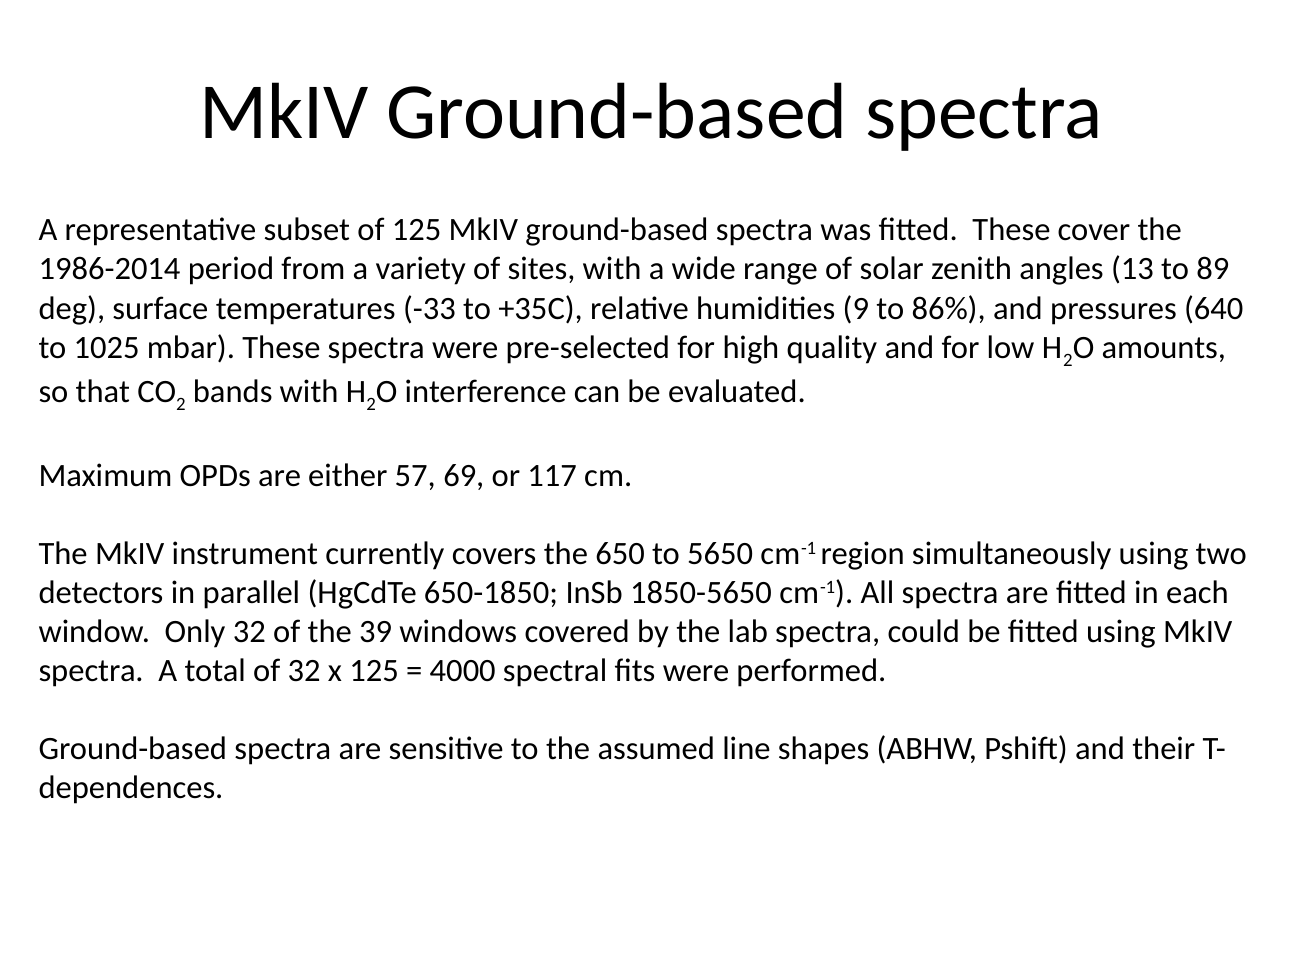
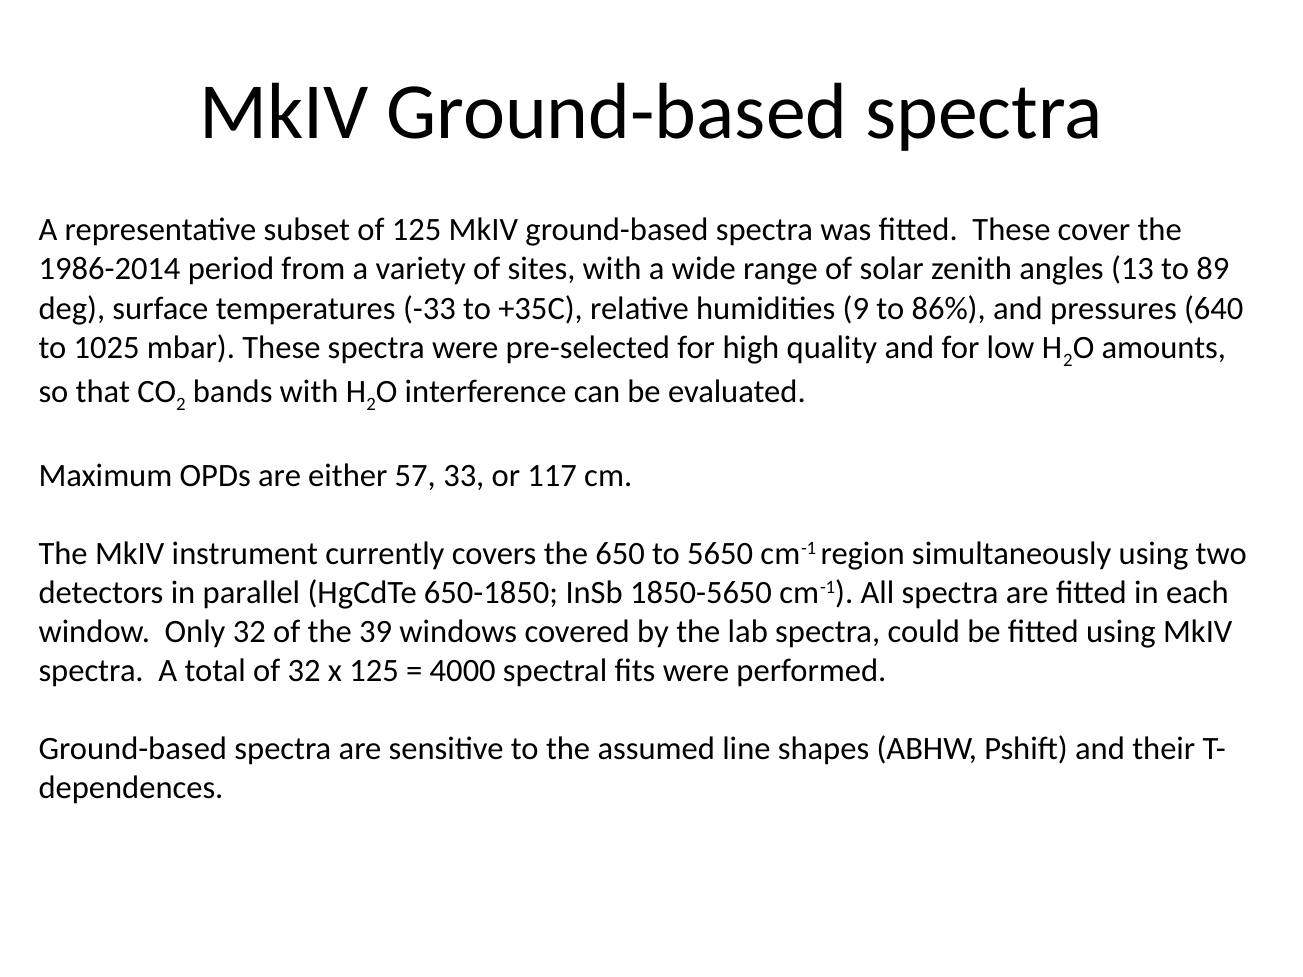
69: 69 -> 33
